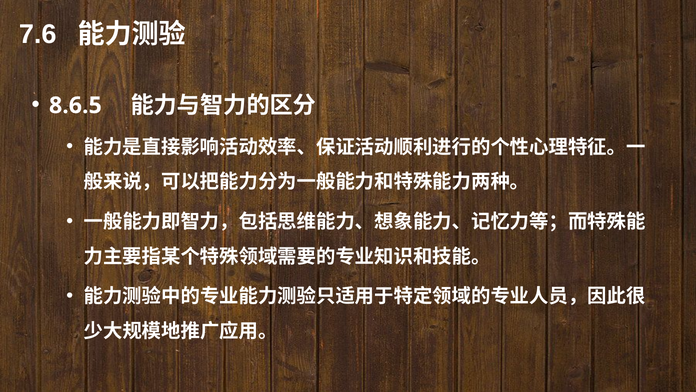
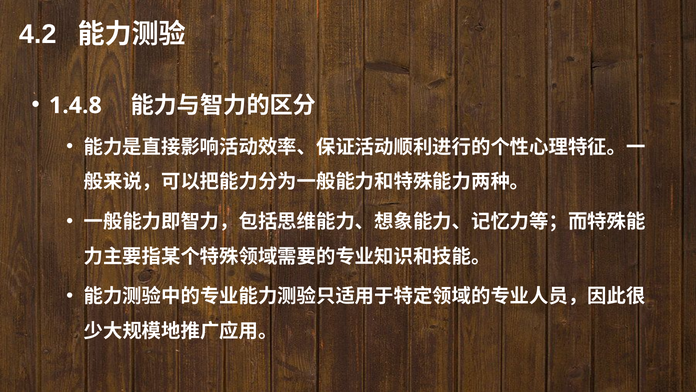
7.6: 7.6 -> 4.2
8.6.5: 8.6.5 -> 1.4.8
